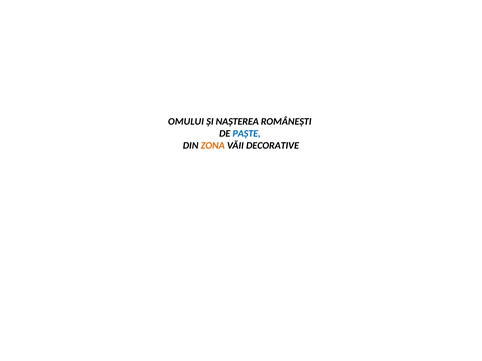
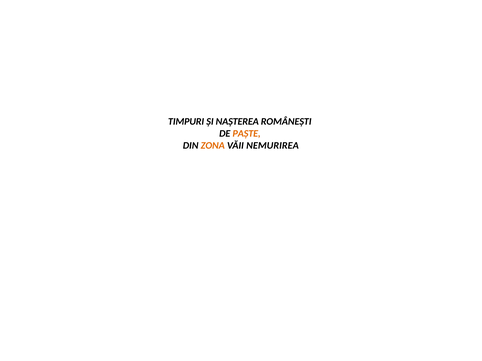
OMULUI: OMULUI -> TIMPURI
PAŞTE colour: blue -> orange
DECORATIVE: DECORATIVE -> NEMURIREA
